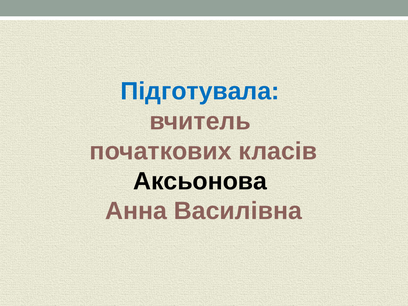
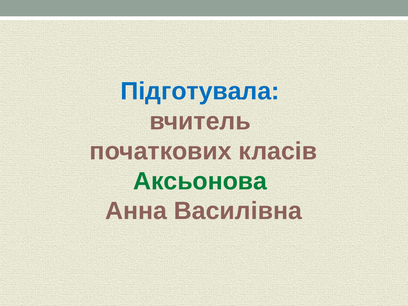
Аксьонова colour: black -> green
